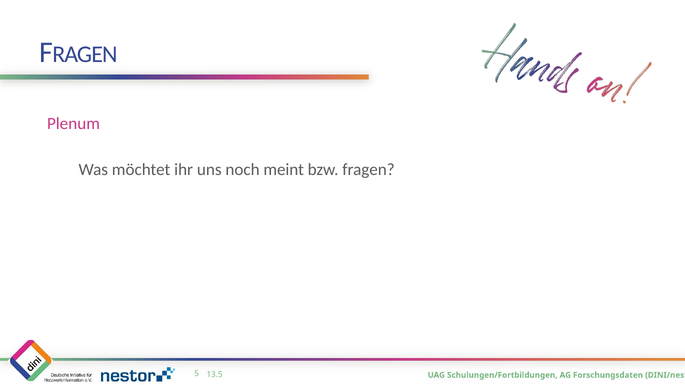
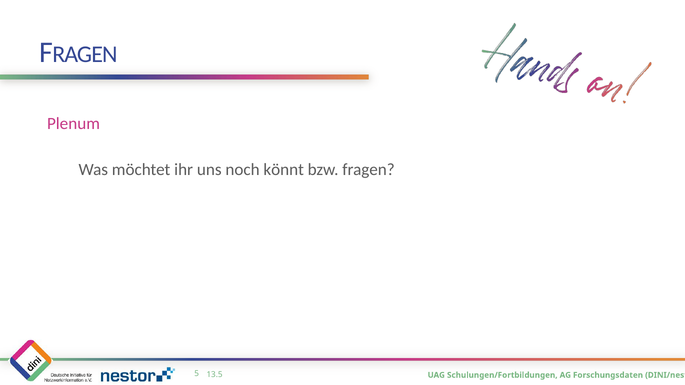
meint: meint -> könnt
